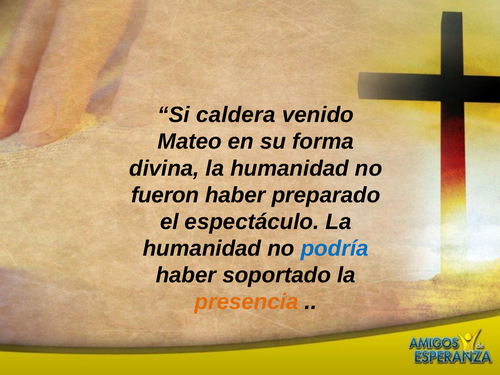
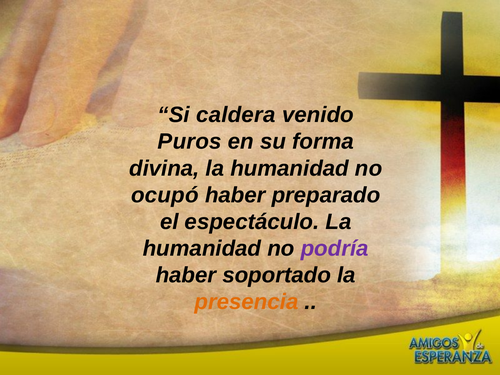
Mateo: Mateo -> Puros
fueron: fueron -> ocupó
podría colour: blue -> purple
